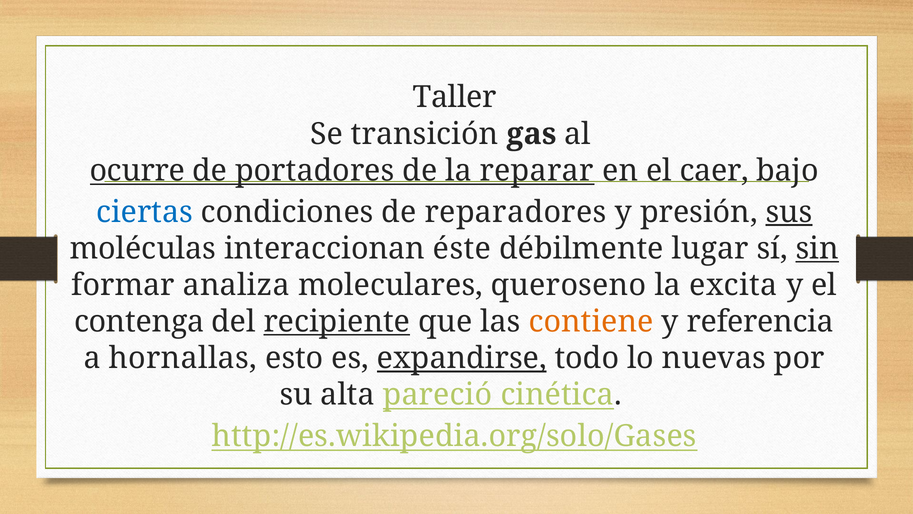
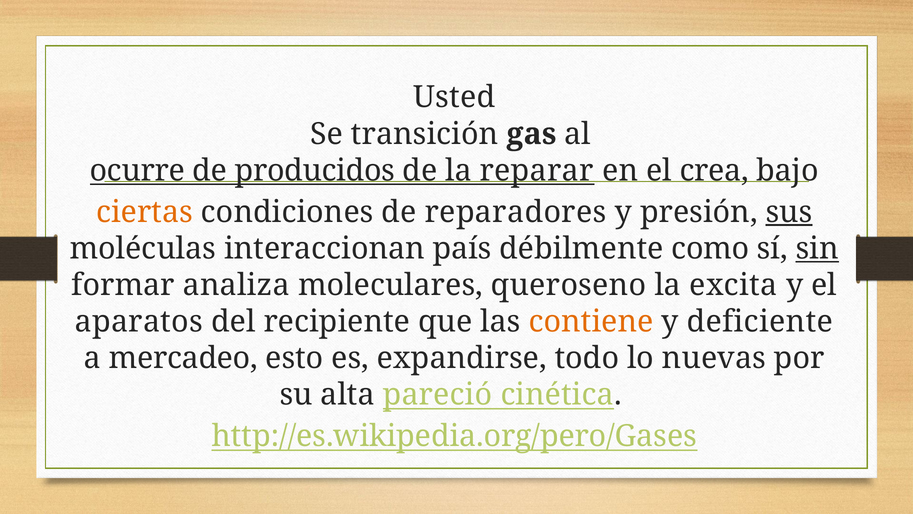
Taller: Taller -> Usted
portadores: portadores -> producidos
caer: caer -> crea
ciertas colour: blue -> orange
éste: éste -> país
lugar: lugar -> como
contenga: contenga -> aparatos
recipiente underline: present -> none
referencia: referencia -> deficiente
hornallas: hornallas -> mercadeo
expandirse underline: present -> none
http://es.wikipedia.org/solo/Gases: http://es.wikipedia.org/solo/Gases -> http://es.wikipedia.org/pero/Gases
